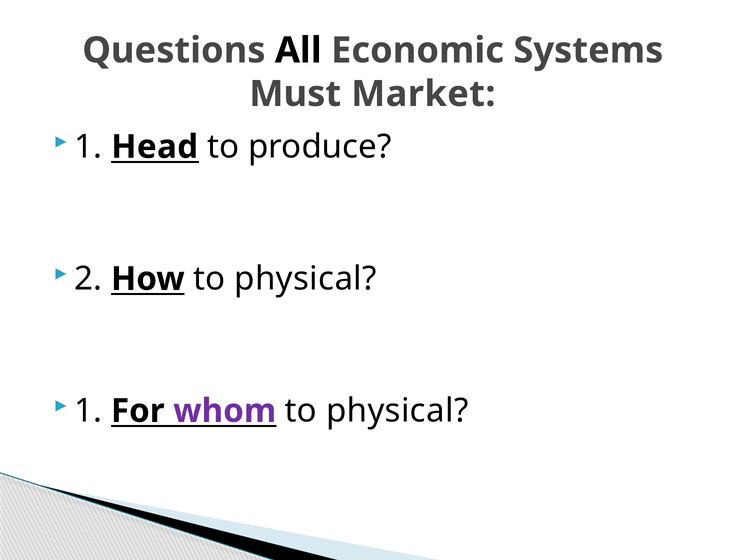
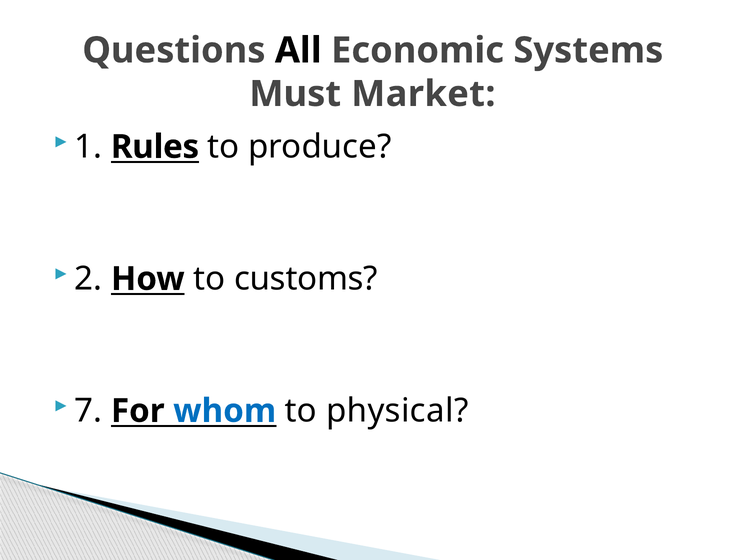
Head: Head -> Rules
How to physical: physical -> customs
1 at (88, 411): 1 -> 7
whom colour: purple -> blue
